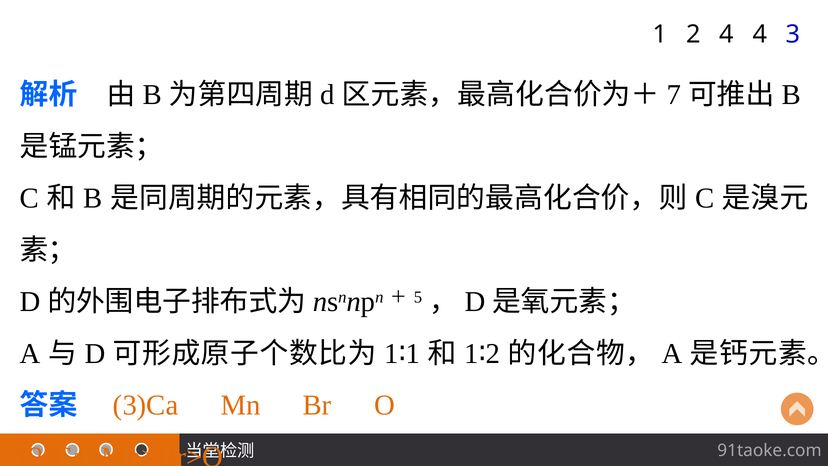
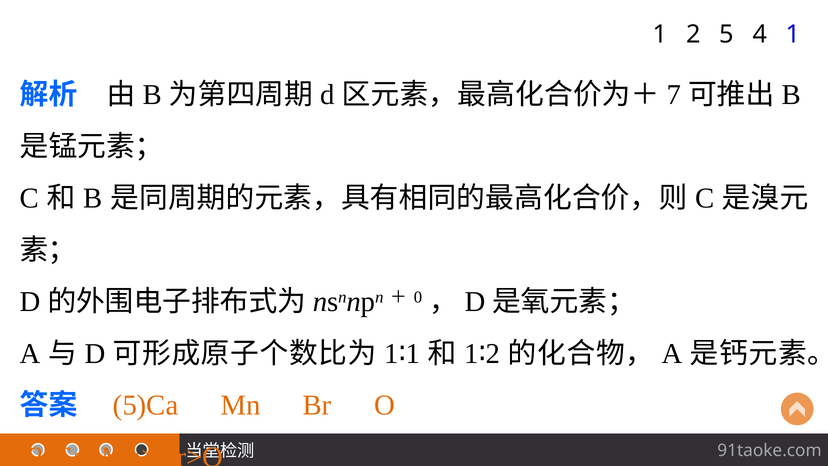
2 4: 4 -> 5
4 3: 3 -> 1
5: 5 -> 0
3)Ca: 3)Ca -> 5)Ca
